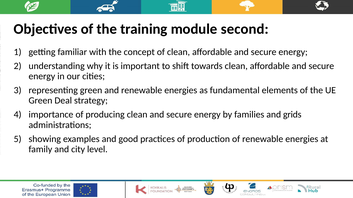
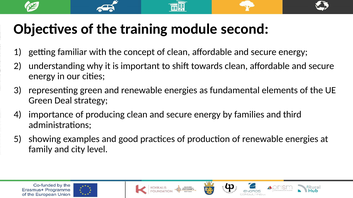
grids: grids -> third
